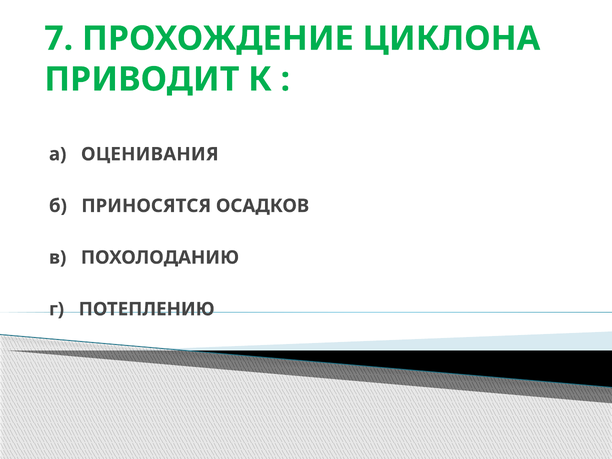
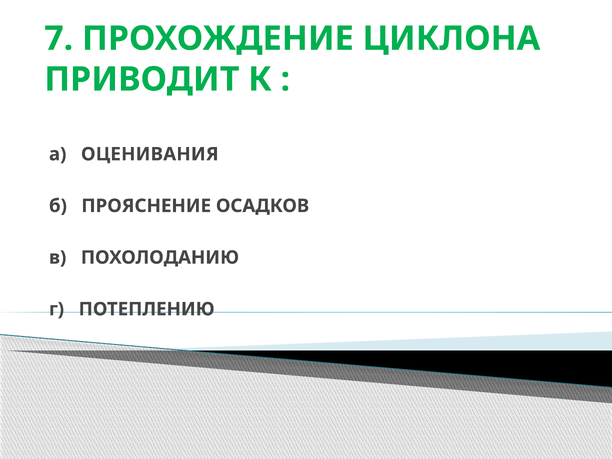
ПРИНОСЯТСЯ: ПРИНОСЯТСЯ -> ПРОЯСНЕНИЕ
